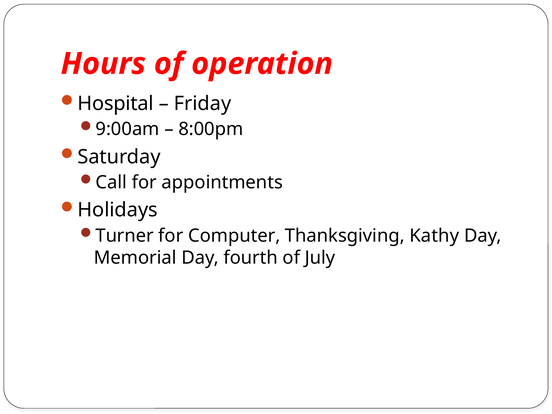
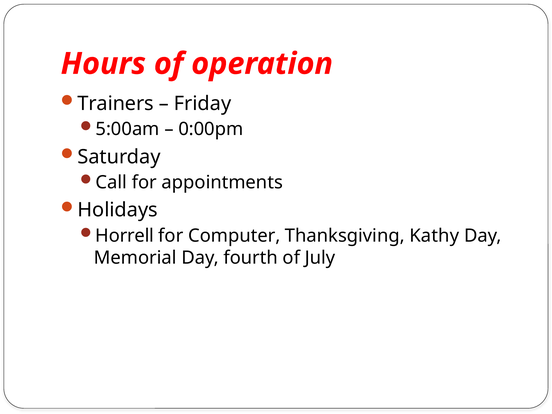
Hospital: Hospital -> Trainers
9:00am: 9:00am -> 5:00am
8:00pm: 8:00pm -> 0:00pm
Turner: Turner -> Horrell
